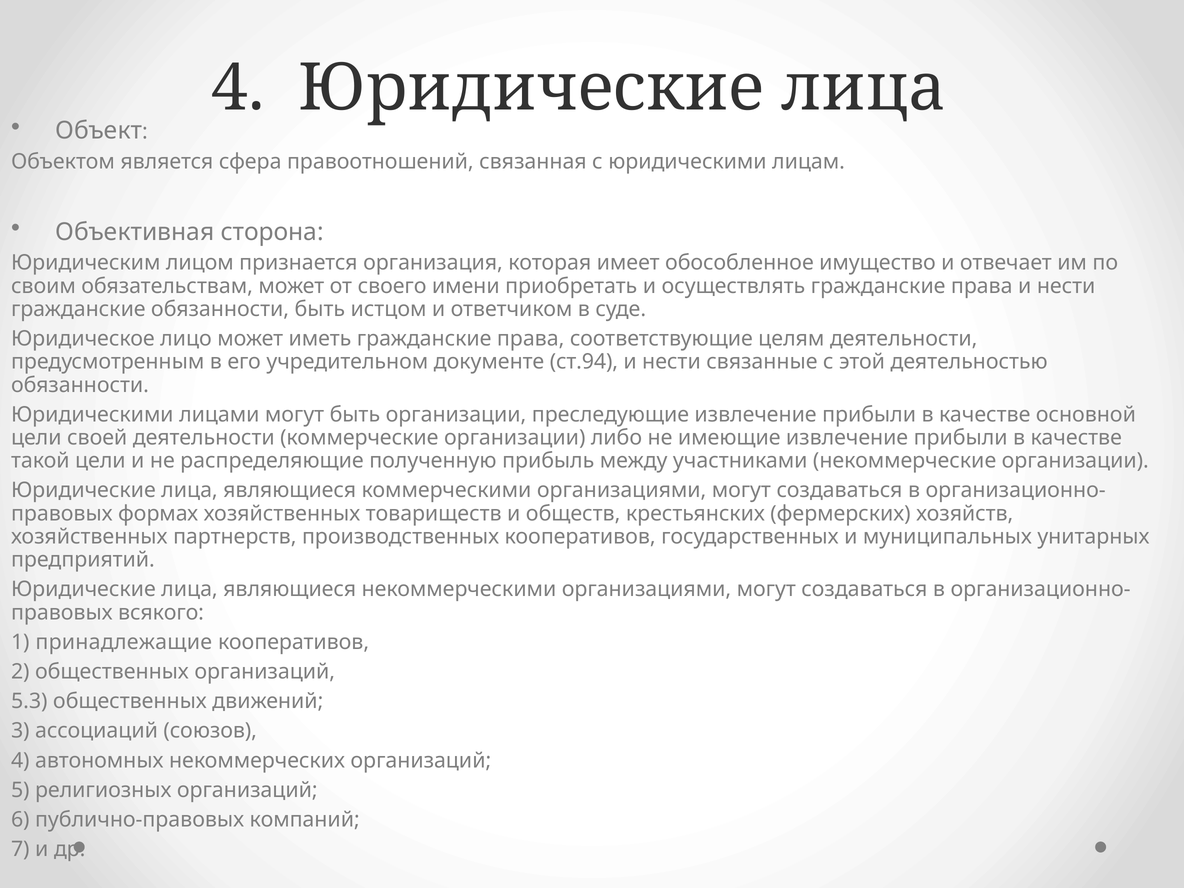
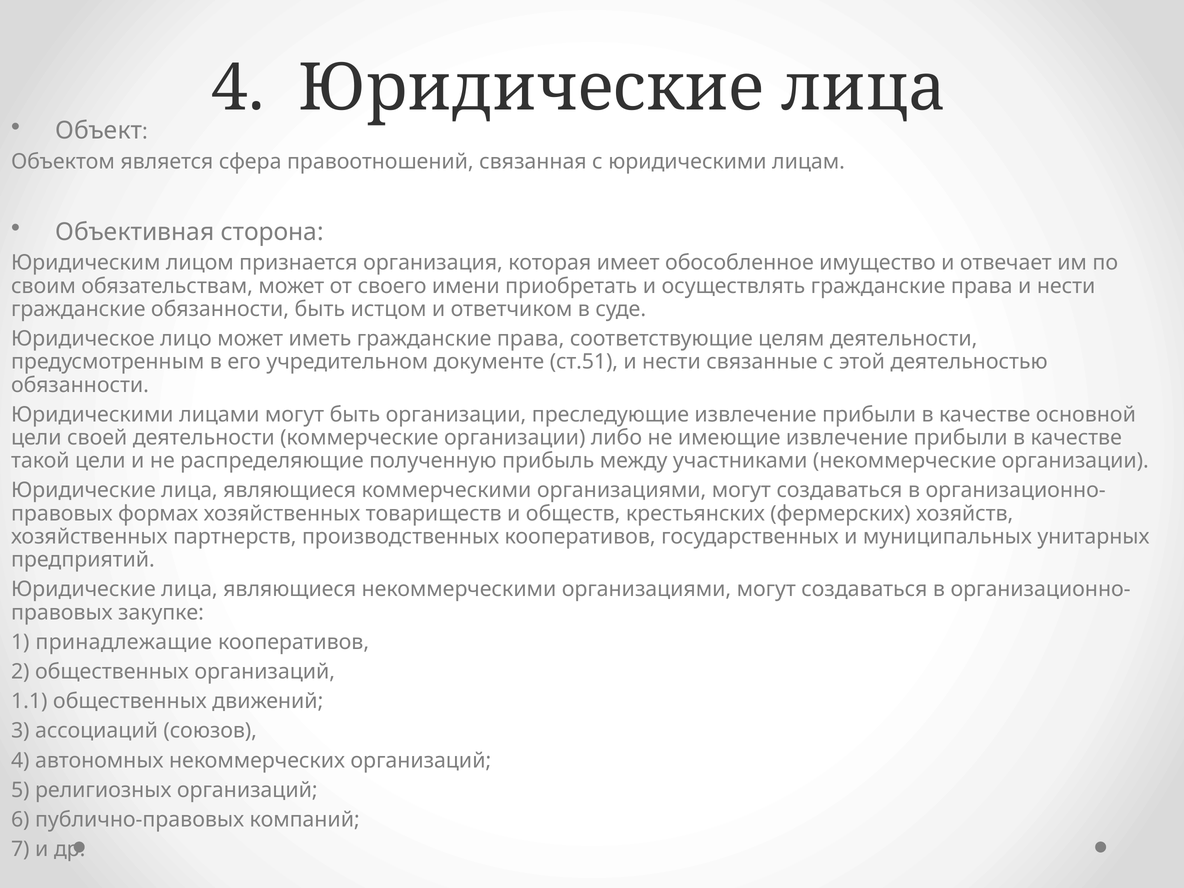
ст.94: ст.94 -> ст.51
всякого: всякого -> закупке
5.3: 5.3 -> 1.1
